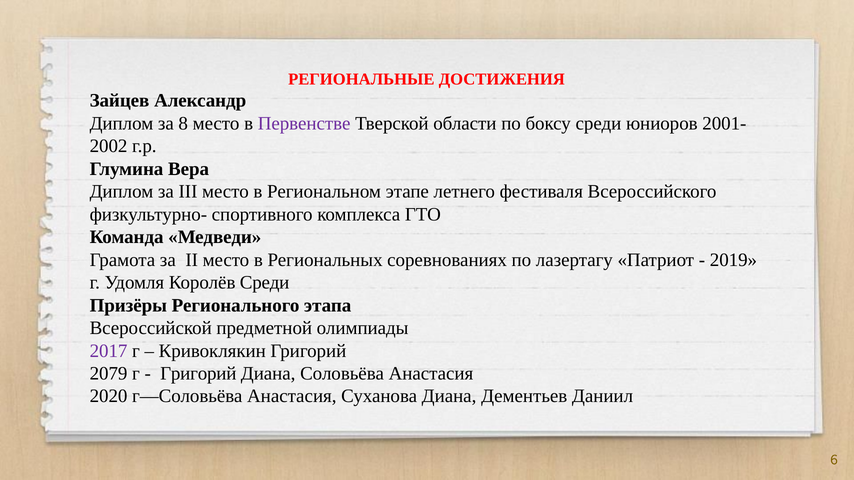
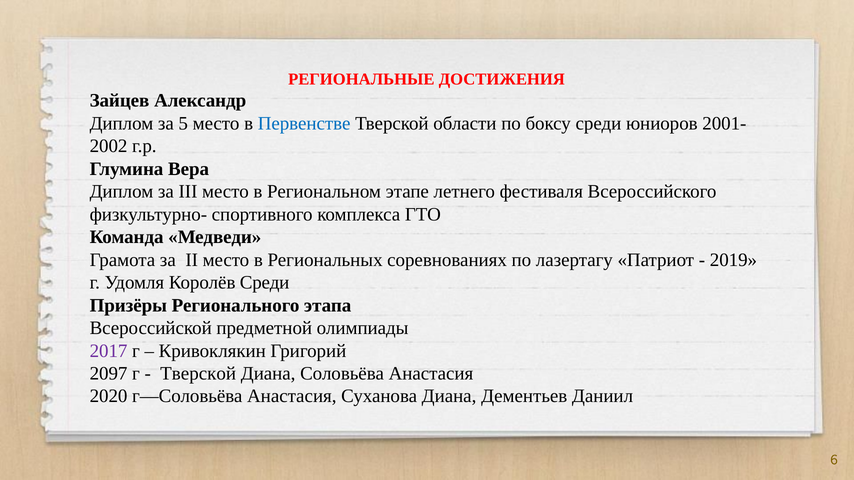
8: 8 -> 5
Первенстве colour: purple -> blue
2079: 2079 -> 2097
Григорий at (198, 374): Григорий -> Тверской
